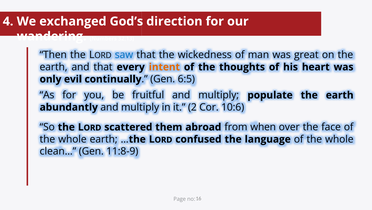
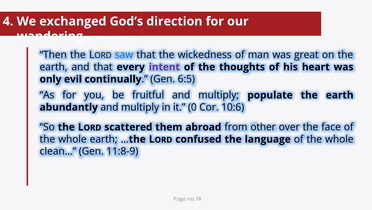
intent colour: orange -> purple
it 2: 2 -> 0
when: when -> other
